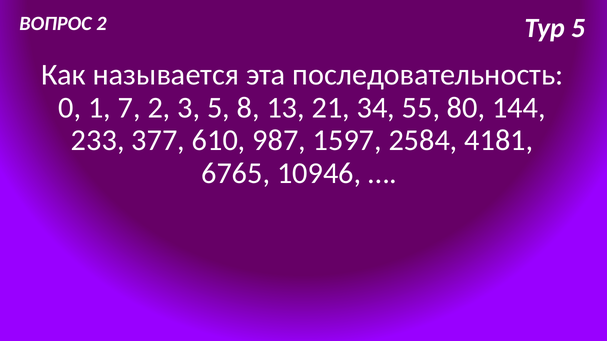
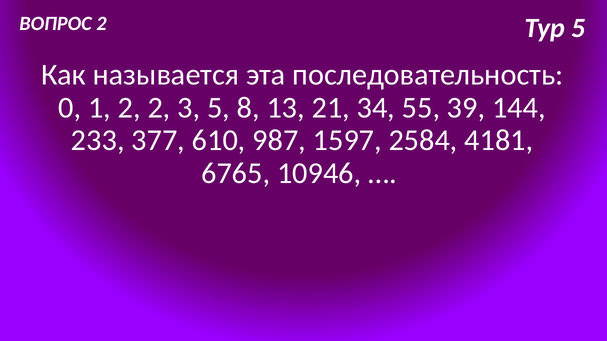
1 7: 7 -> 2
80: 80 -> 39
